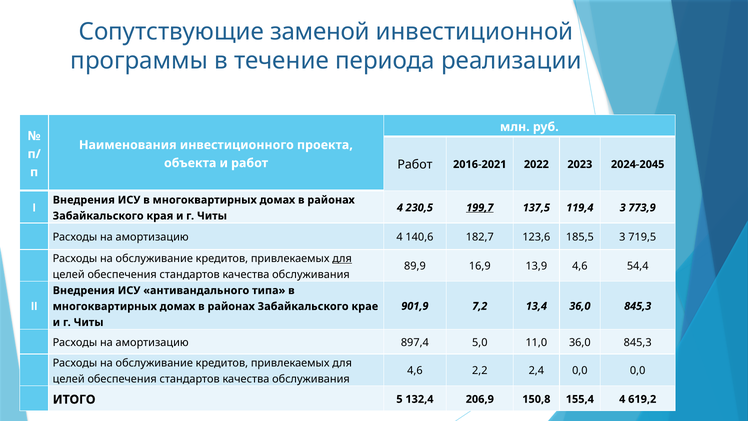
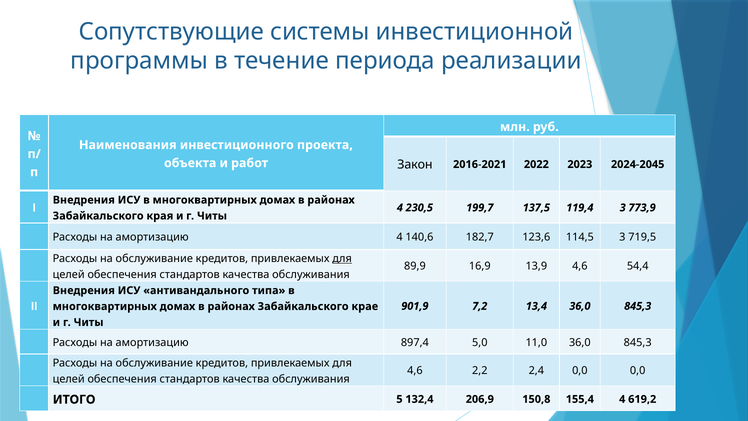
заменой: заменой -> системы
Работ at (415, 165): Работ -> Закон
199,7 underline: present -> none
185,5: 185,5 -> 114,5
